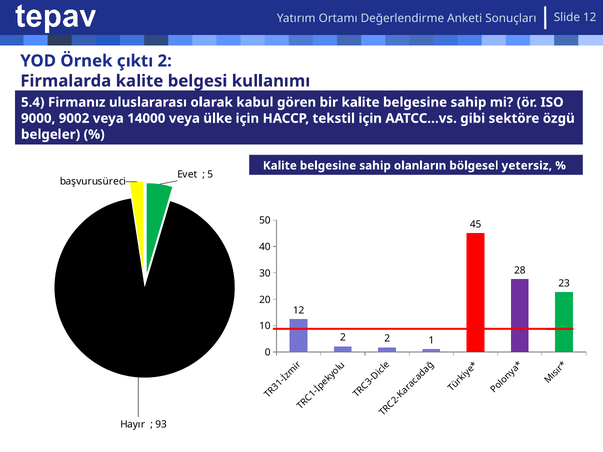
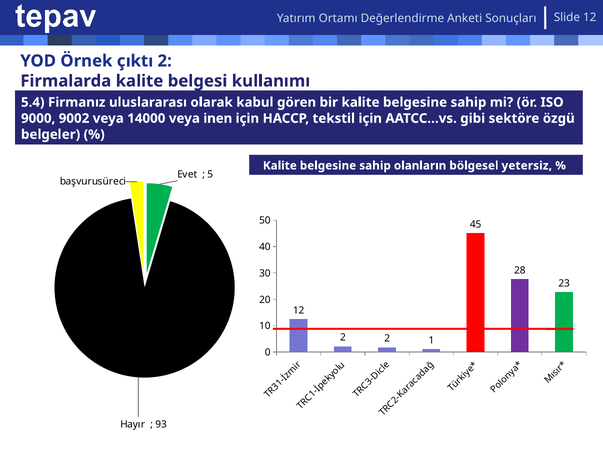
ülke: ülke -> inen
